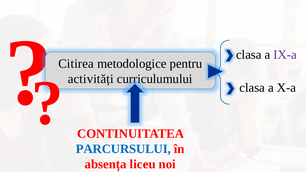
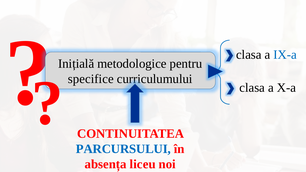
IX-a colour: purple -> blue
Citirea: Citirea -> Inițială
activități: activități -> specifice
